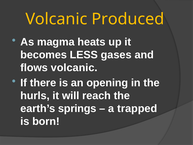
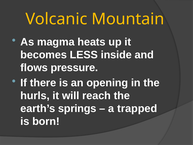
Produced: Produced -> Mountain
gases: gases -> inside
flows volcanic: volcanic -> pressure
